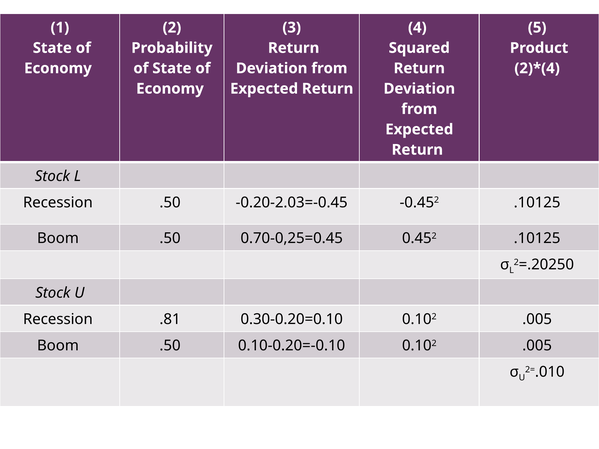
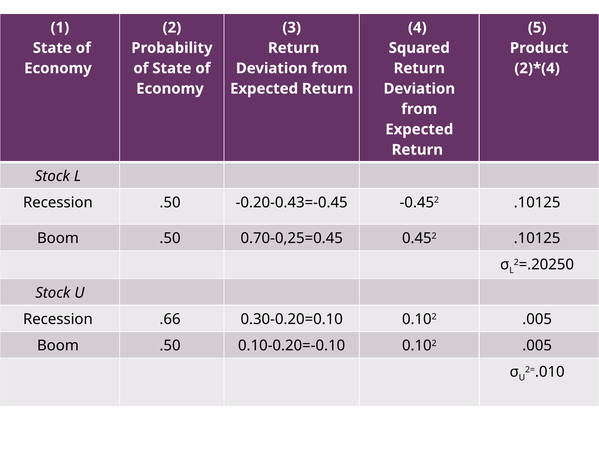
-0.20-2.03=-0.45: -0.20-2.03=-0.45 -> -0.20-0.43=-0.45
.81: .81 -> .66
